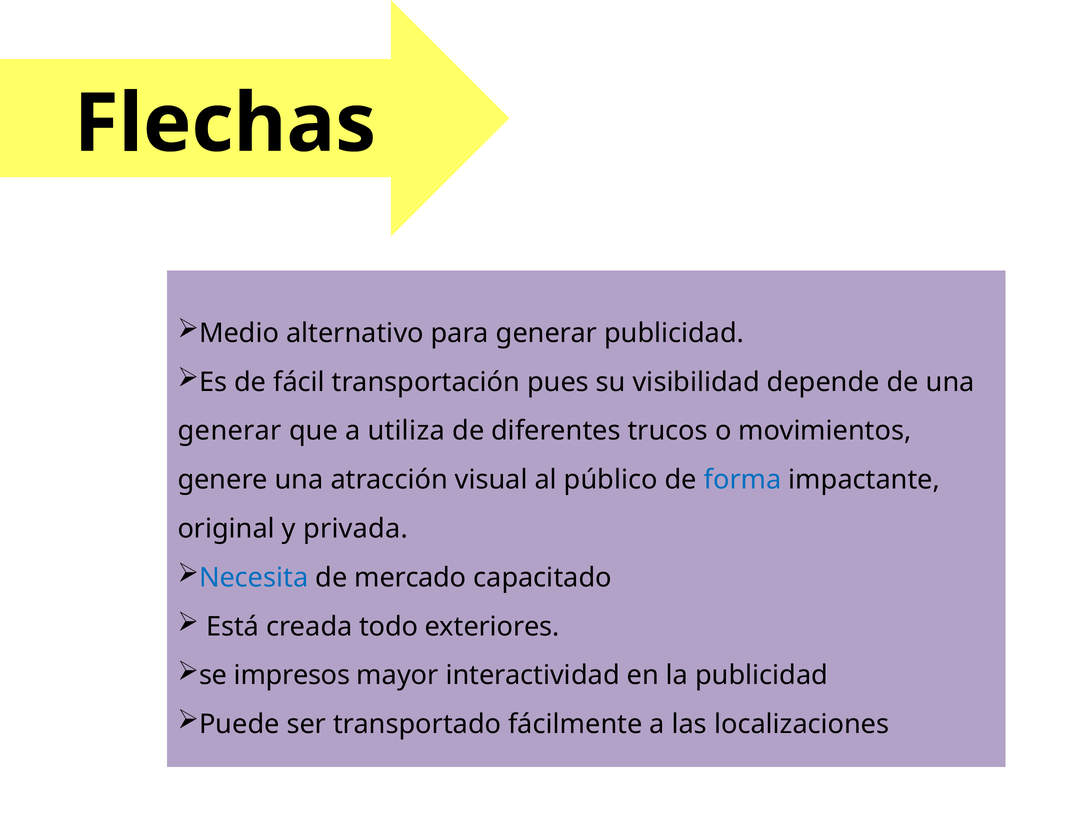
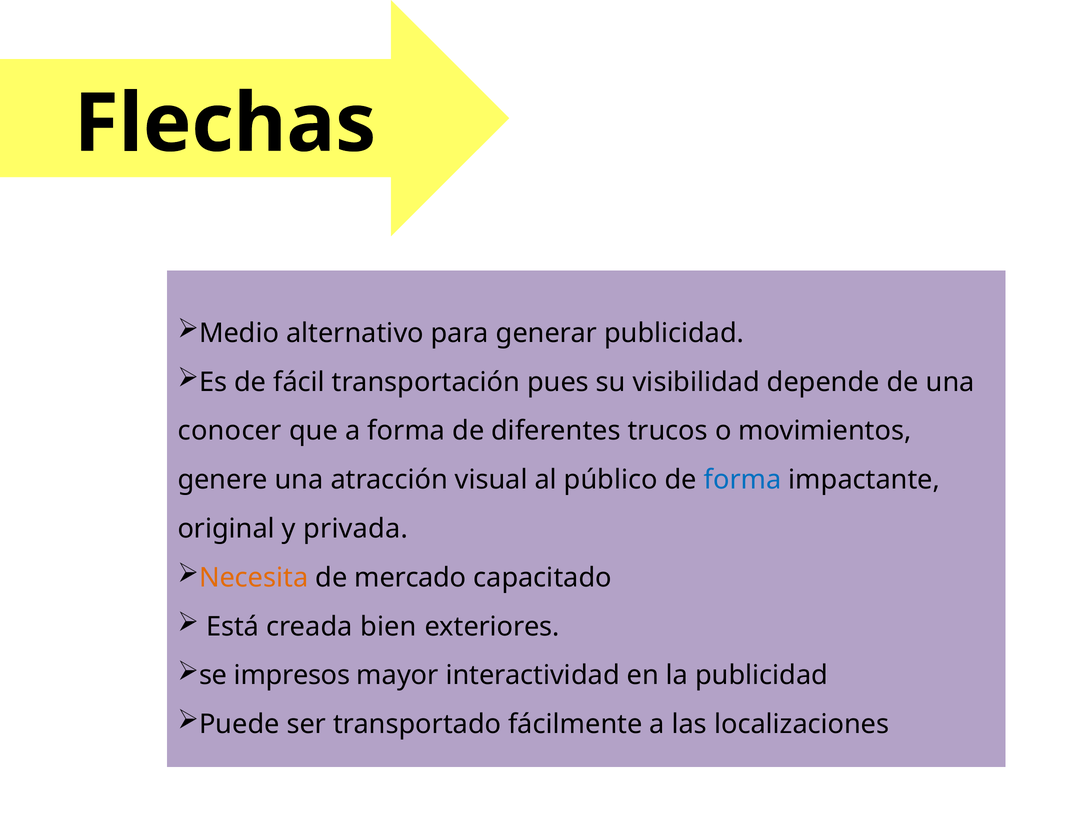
generar at (230, 431): generar -> conocer
a utiliza: utiliza -> forma
Necesita colour: blue -> orange
todo: todo -> bien
